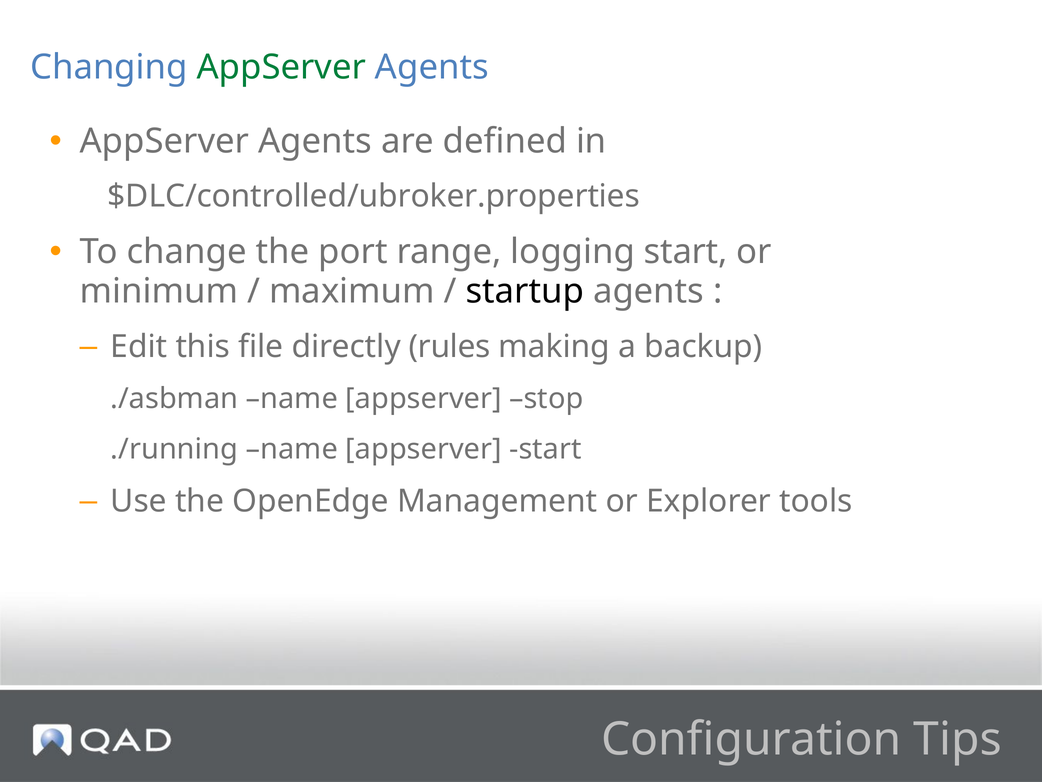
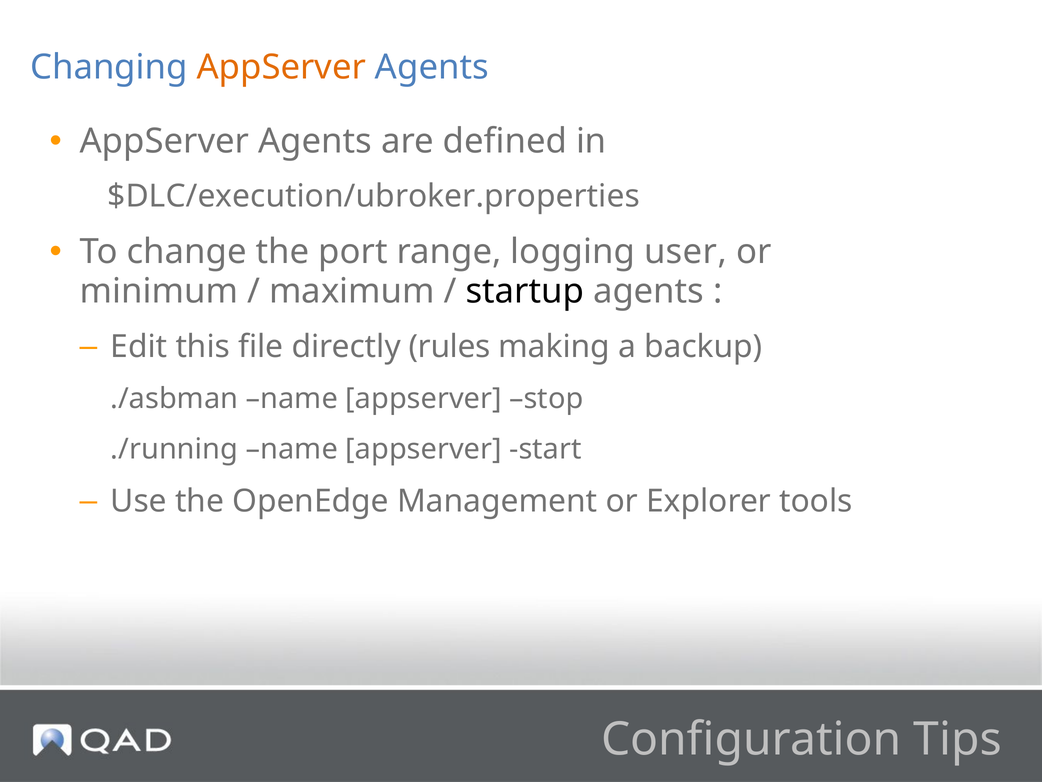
AppServer at (281, 67) colour: green -> orange
$DLC/controlled/ubroker.properties: $DLC/controlled/ubroker.properties -> $DLC/execution/ubroker.properties
logging start: start -> user
